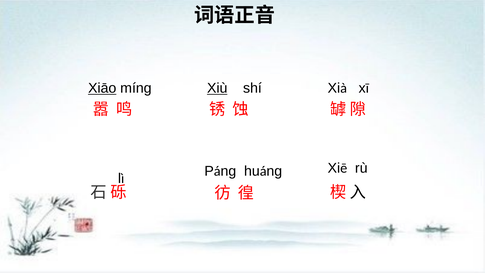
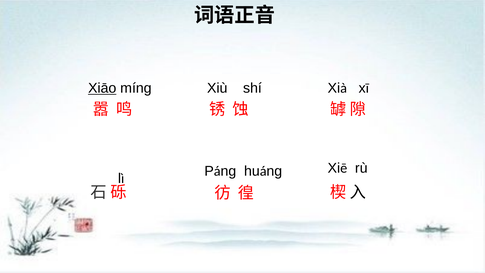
Xiù underline: present -> none
